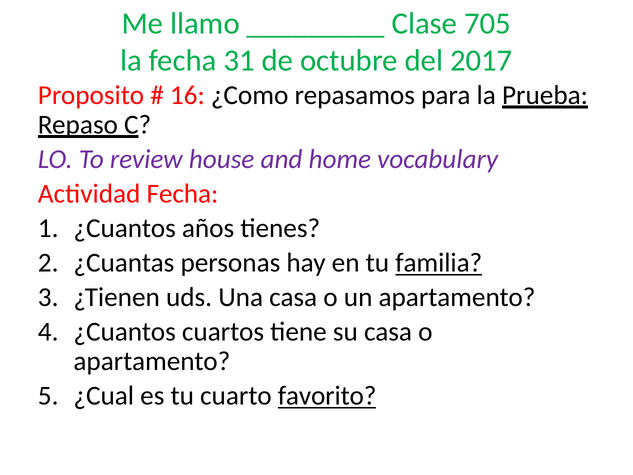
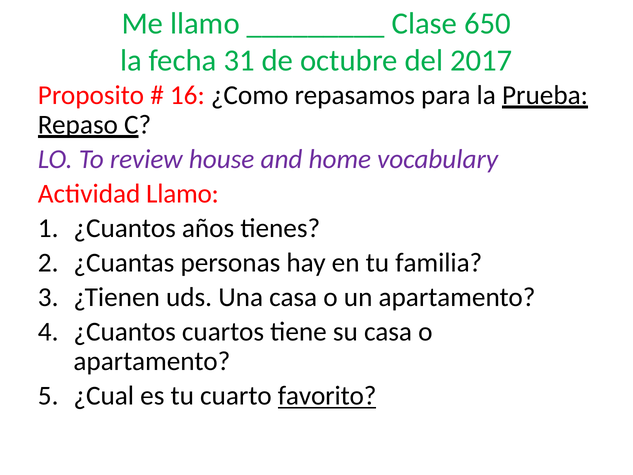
705: 705 -> 650
Actividad Fecha: Fecha -> Llamo
familia underline: present -> none
